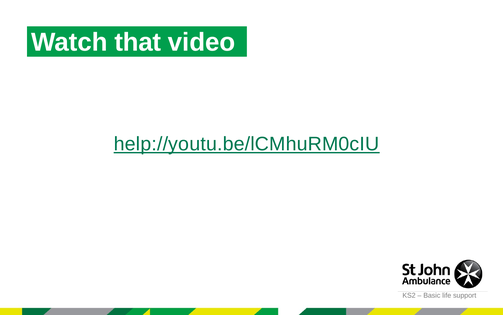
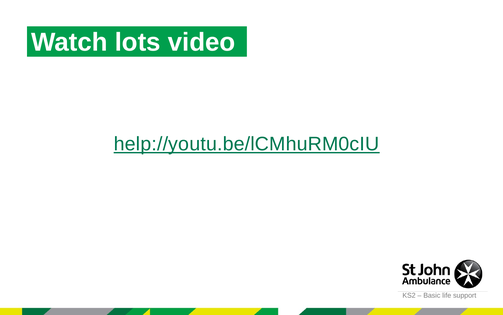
that: that -> lots
